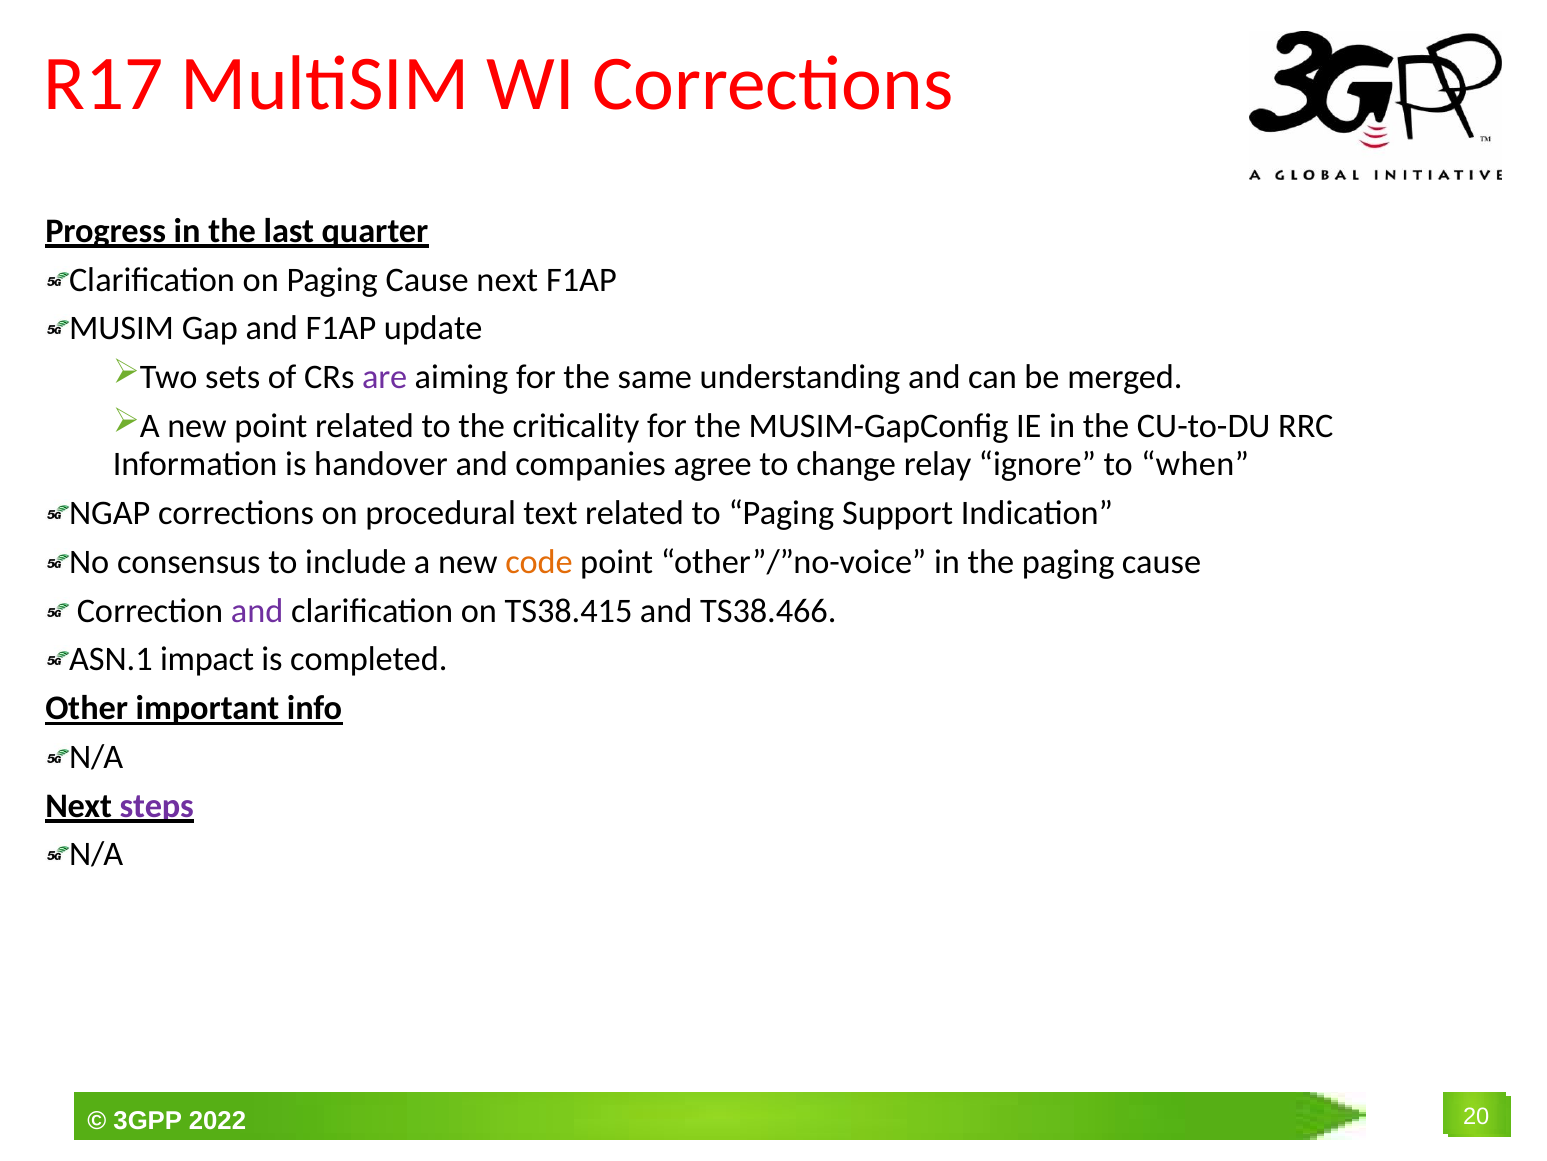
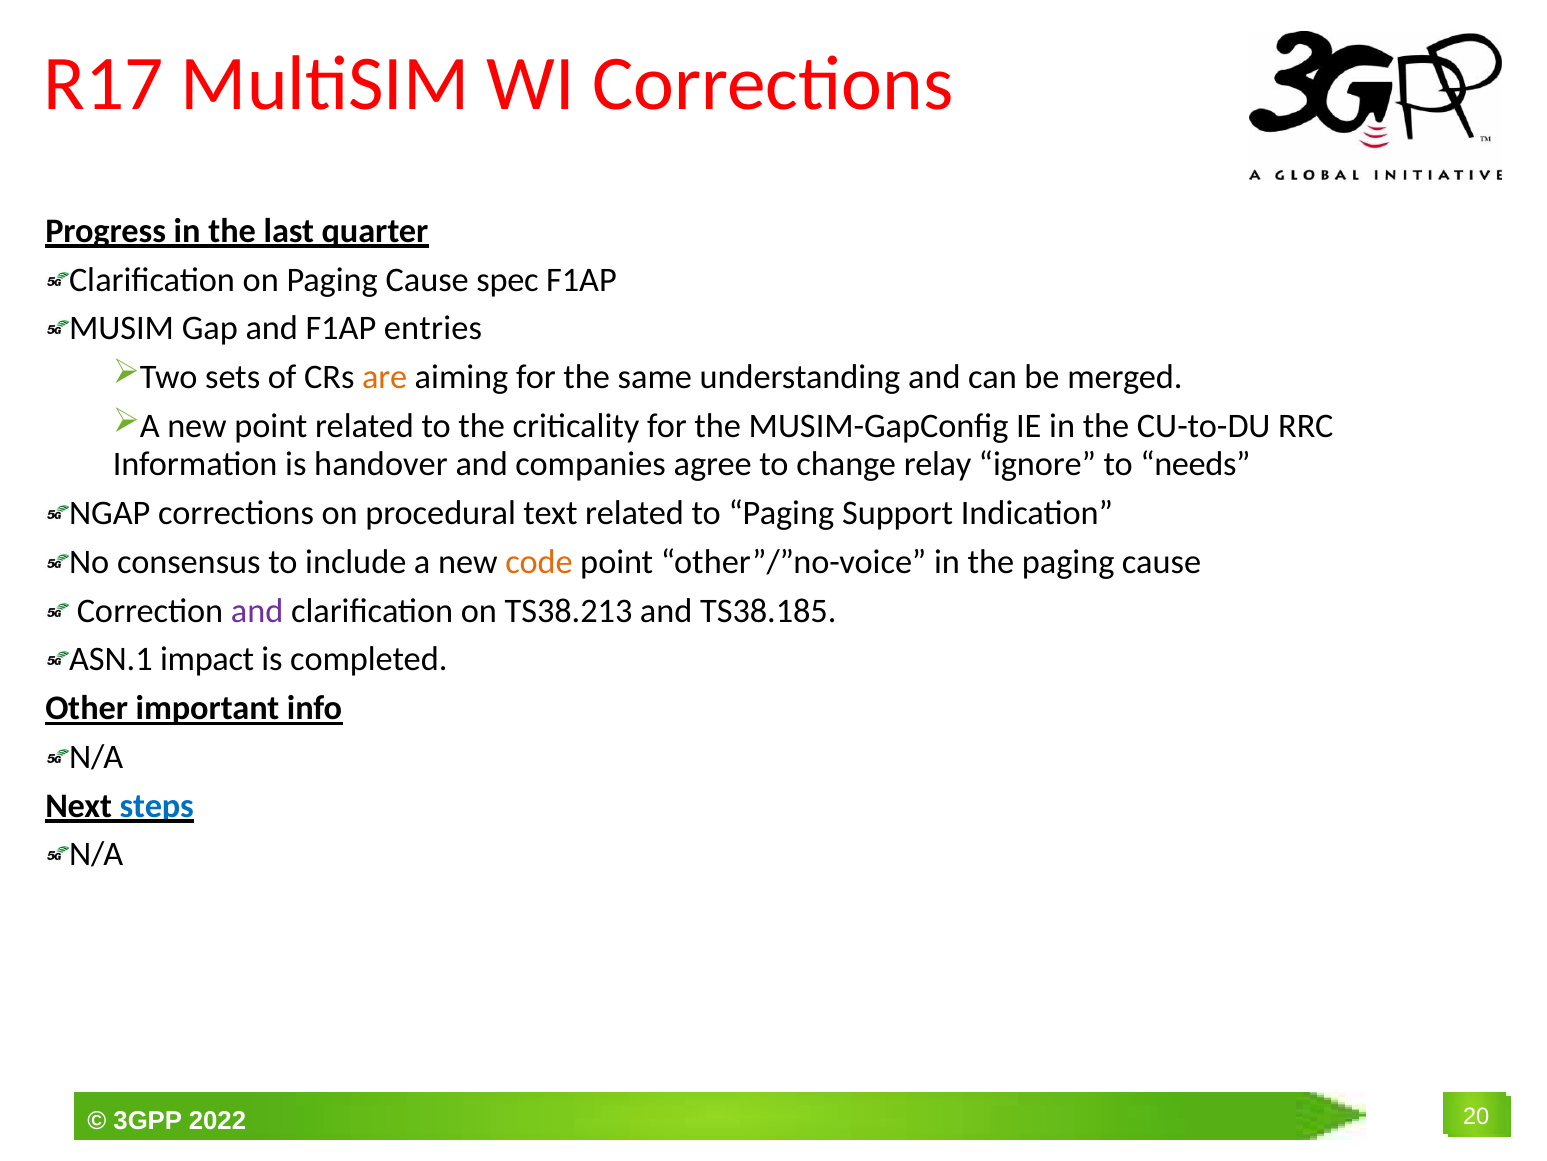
Cause next: next -> spec
update: update -> entries
are colour: purple -> orange
when: when -> needs
TS38.415: TS38.415 -> TS38.213
TS38.466: TS38.466 -> TS38.185
steps colour: purple -> blue
